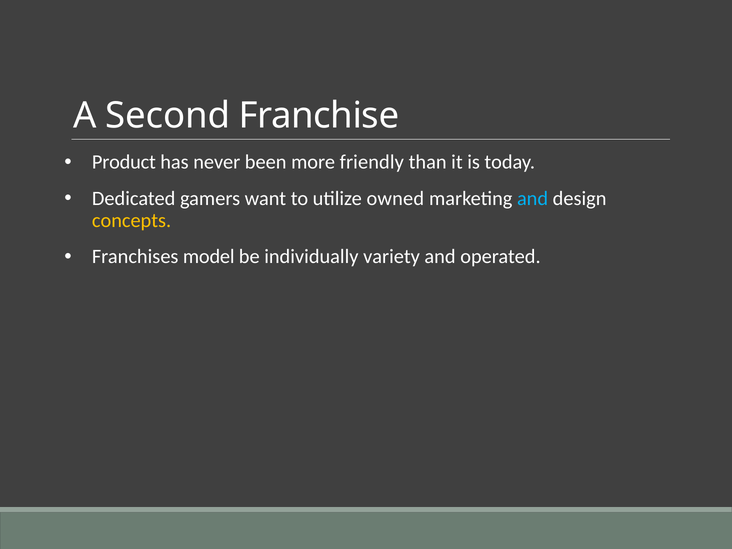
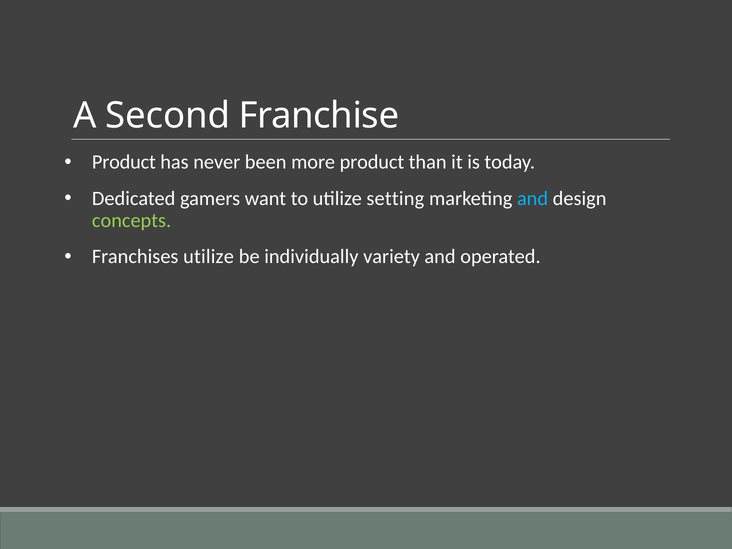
more friendly: friendly -> product
owned: owned -> setting
concepts colour: yellow -> light green
Franchises model: model -> utilize
